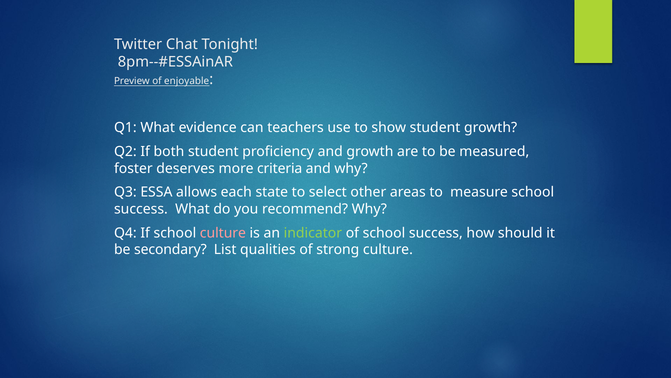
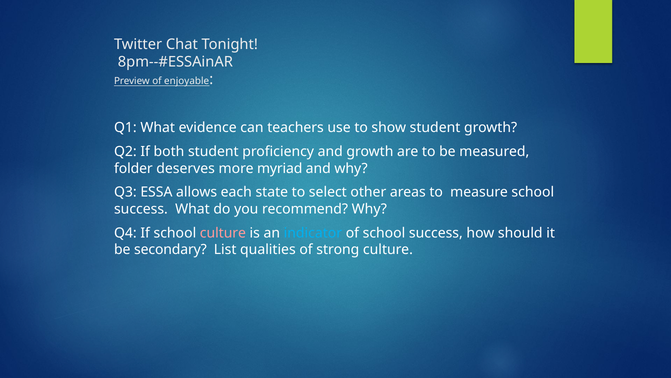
foster: foster -> folder
criteria: criteria -> myriad
indicator colour: light green -> light blue
